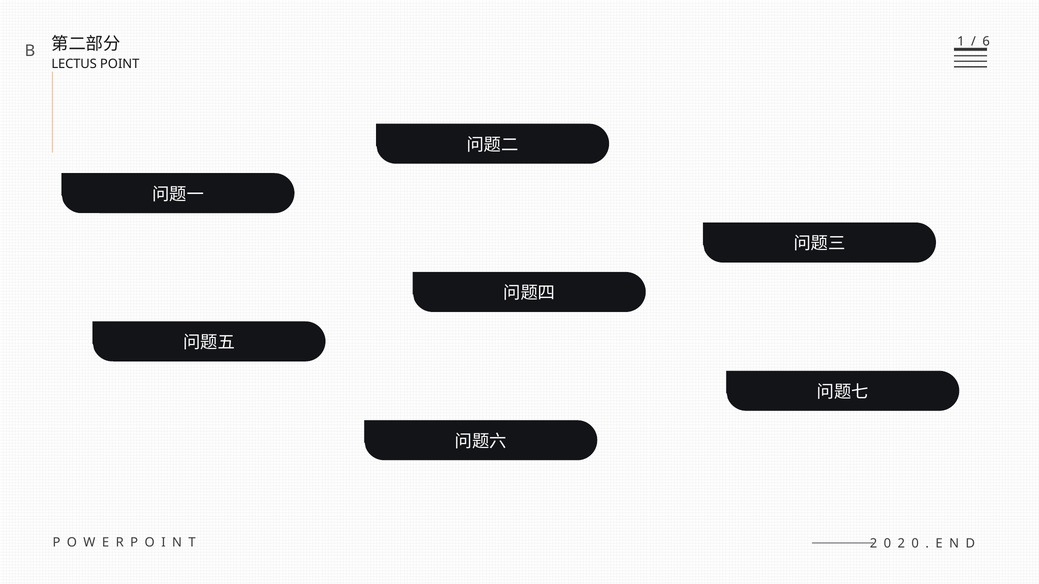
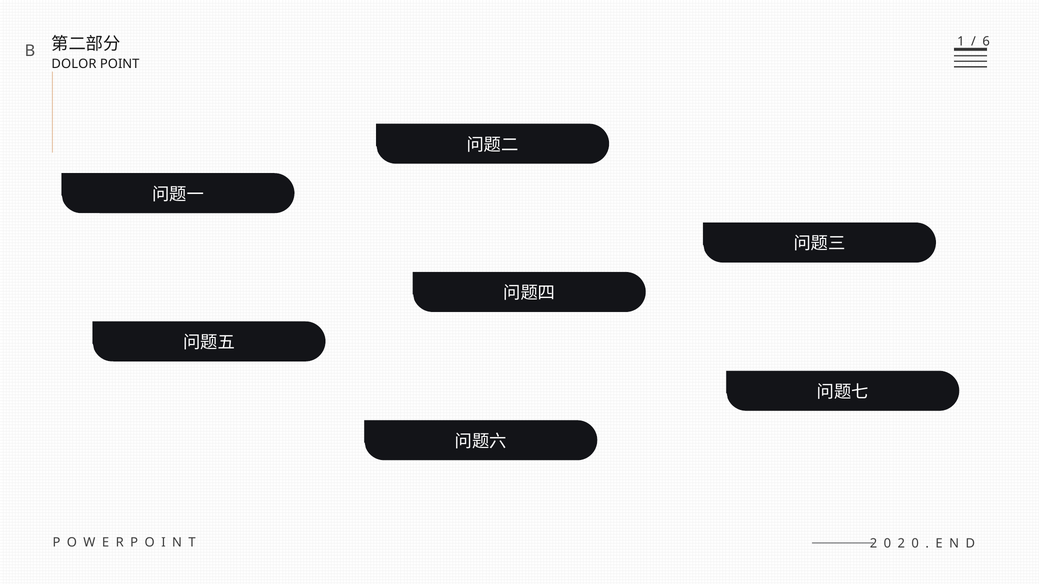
LECTUS: LECTUS -> DOLOR
